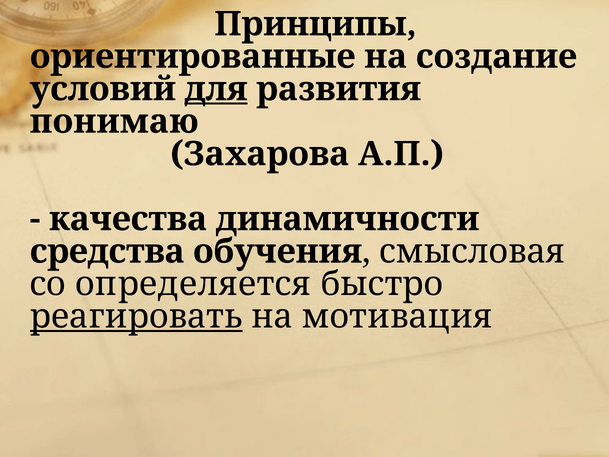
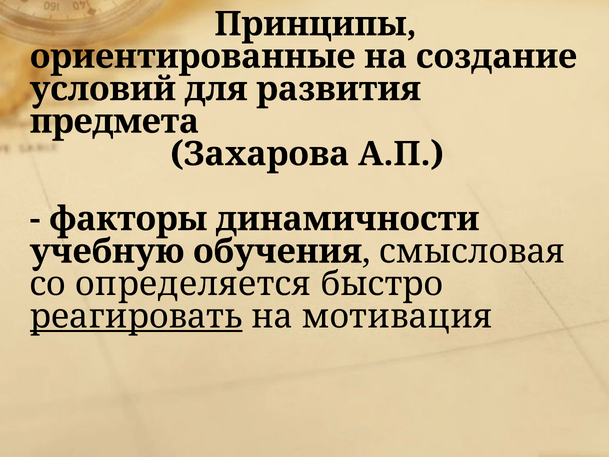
для underline: present -> none
понимаю: понимаю -> предмета
качества: качества -> факторы
средства: средства -> учебную
